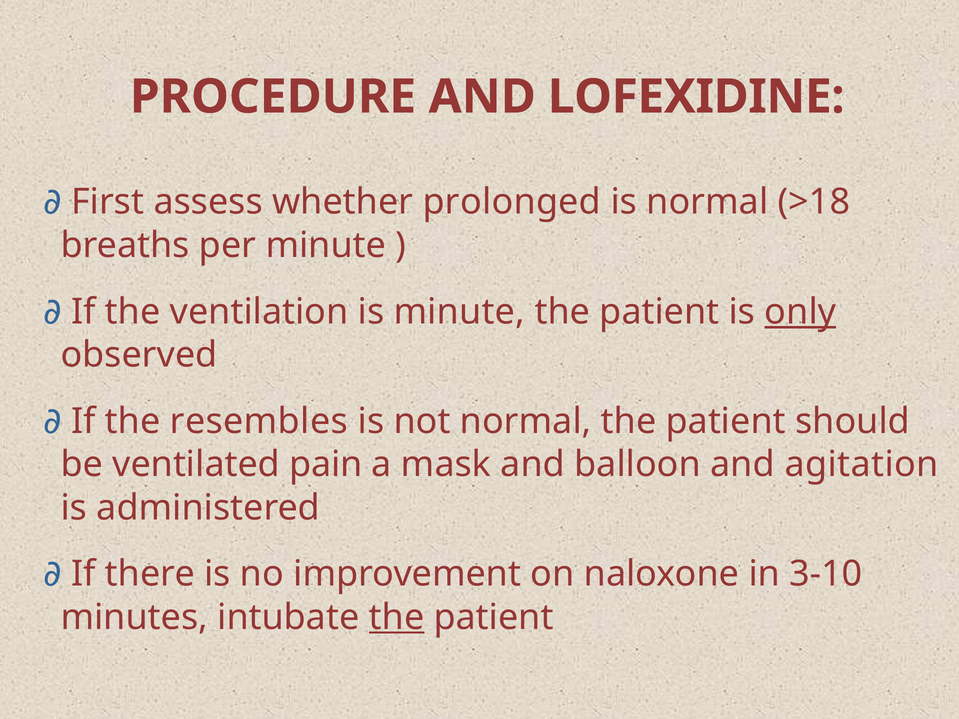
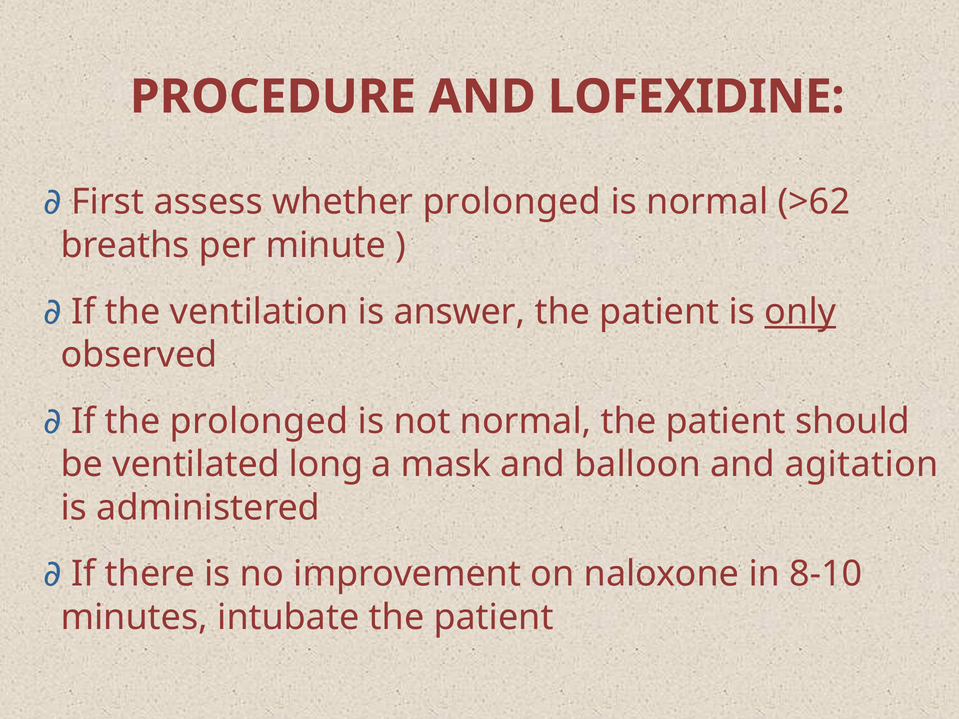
>18: >18 -> >62
is minute: minute -> answer
the resembles: resembles -> prolonged
pain: pain -> long
3-10: 3-10 -> 8-10
the at (397, 617) underline: present -> none
